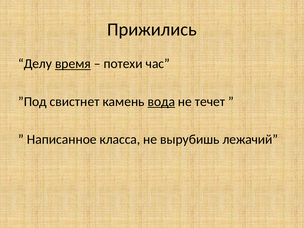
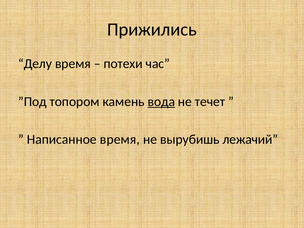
время at (73, 64) underline: present -> none
свистнет: свистнет -> топором
Написанное класса: класса -> время
